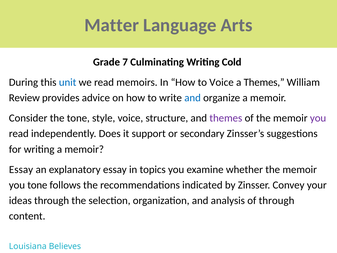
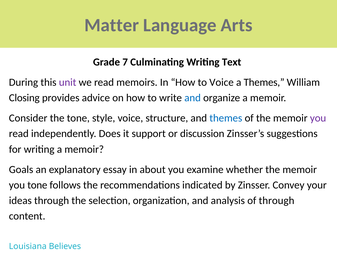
Cold: Cold -> Text
unit colour: blue -> purple
Review: Review -> Closing
themes at (226, 118) colour: purple -> blue
secondary: secondary -> discussion
Essay at (21, 169): Essay -> Goals
topics: topics -> about
